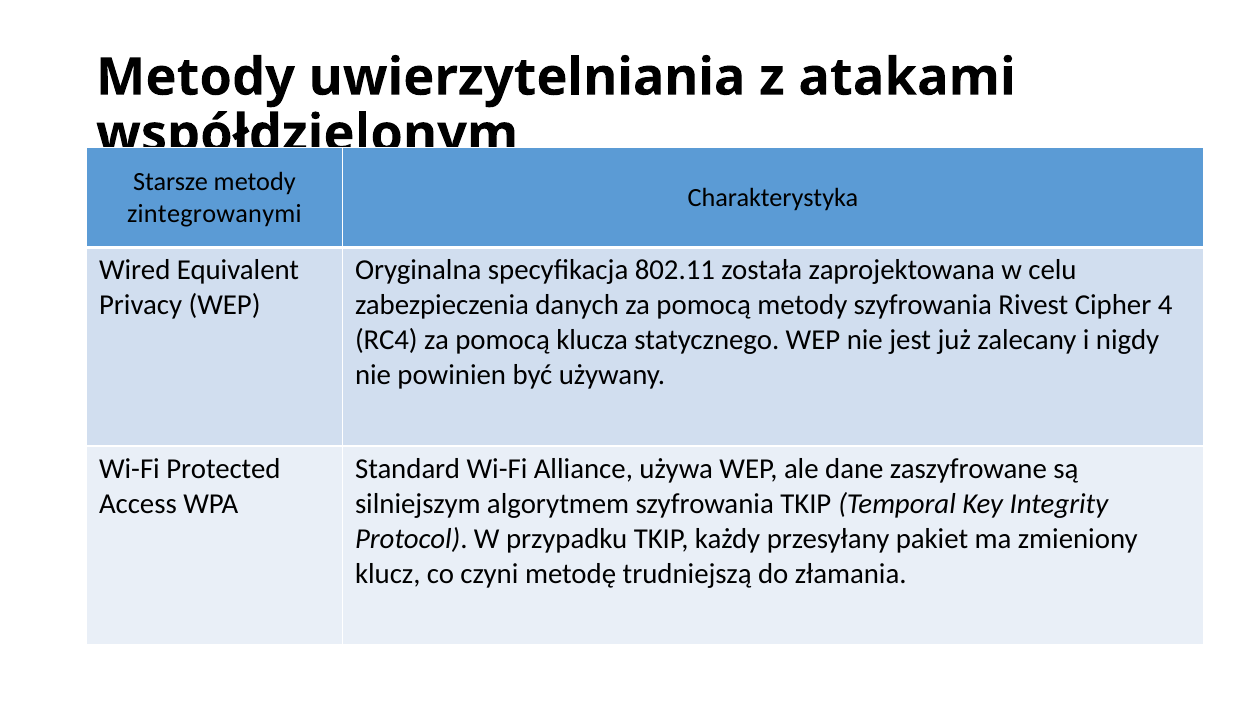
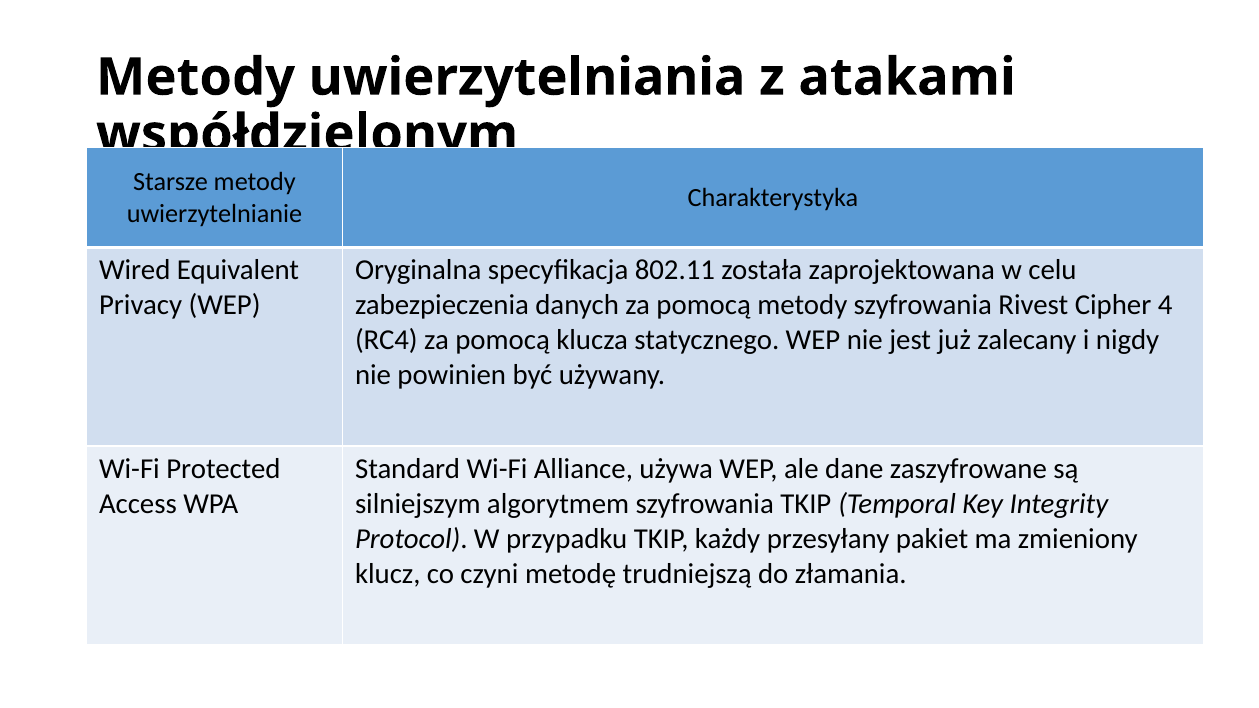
zintegrowanymi: zintegrowanymi -> uwierzytelnianie
